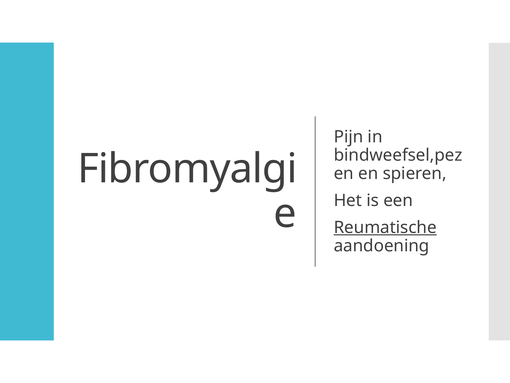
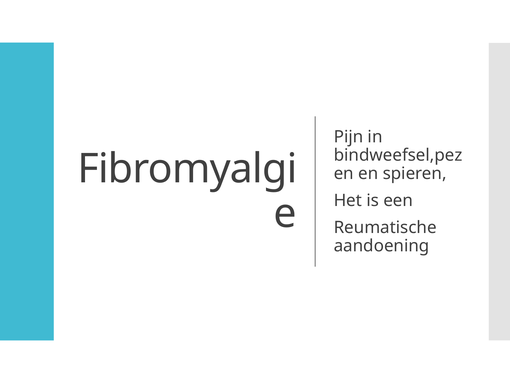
Reumatische underline: present -> none
